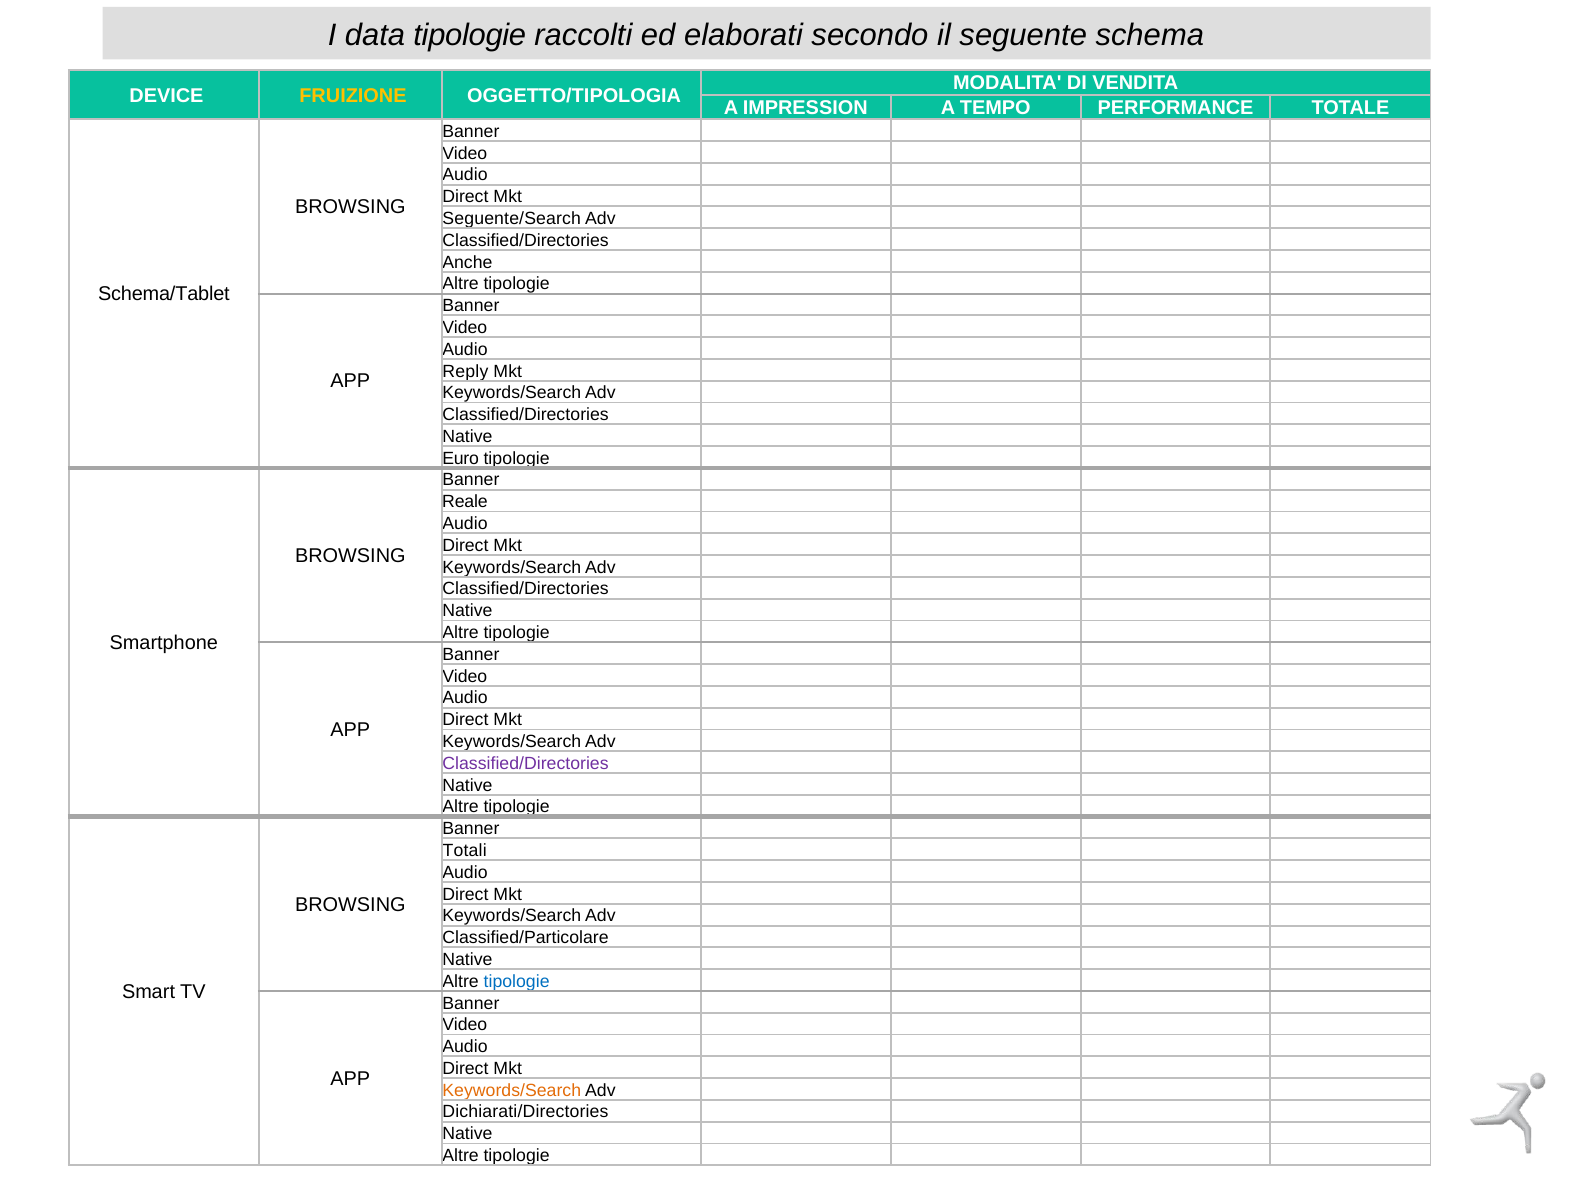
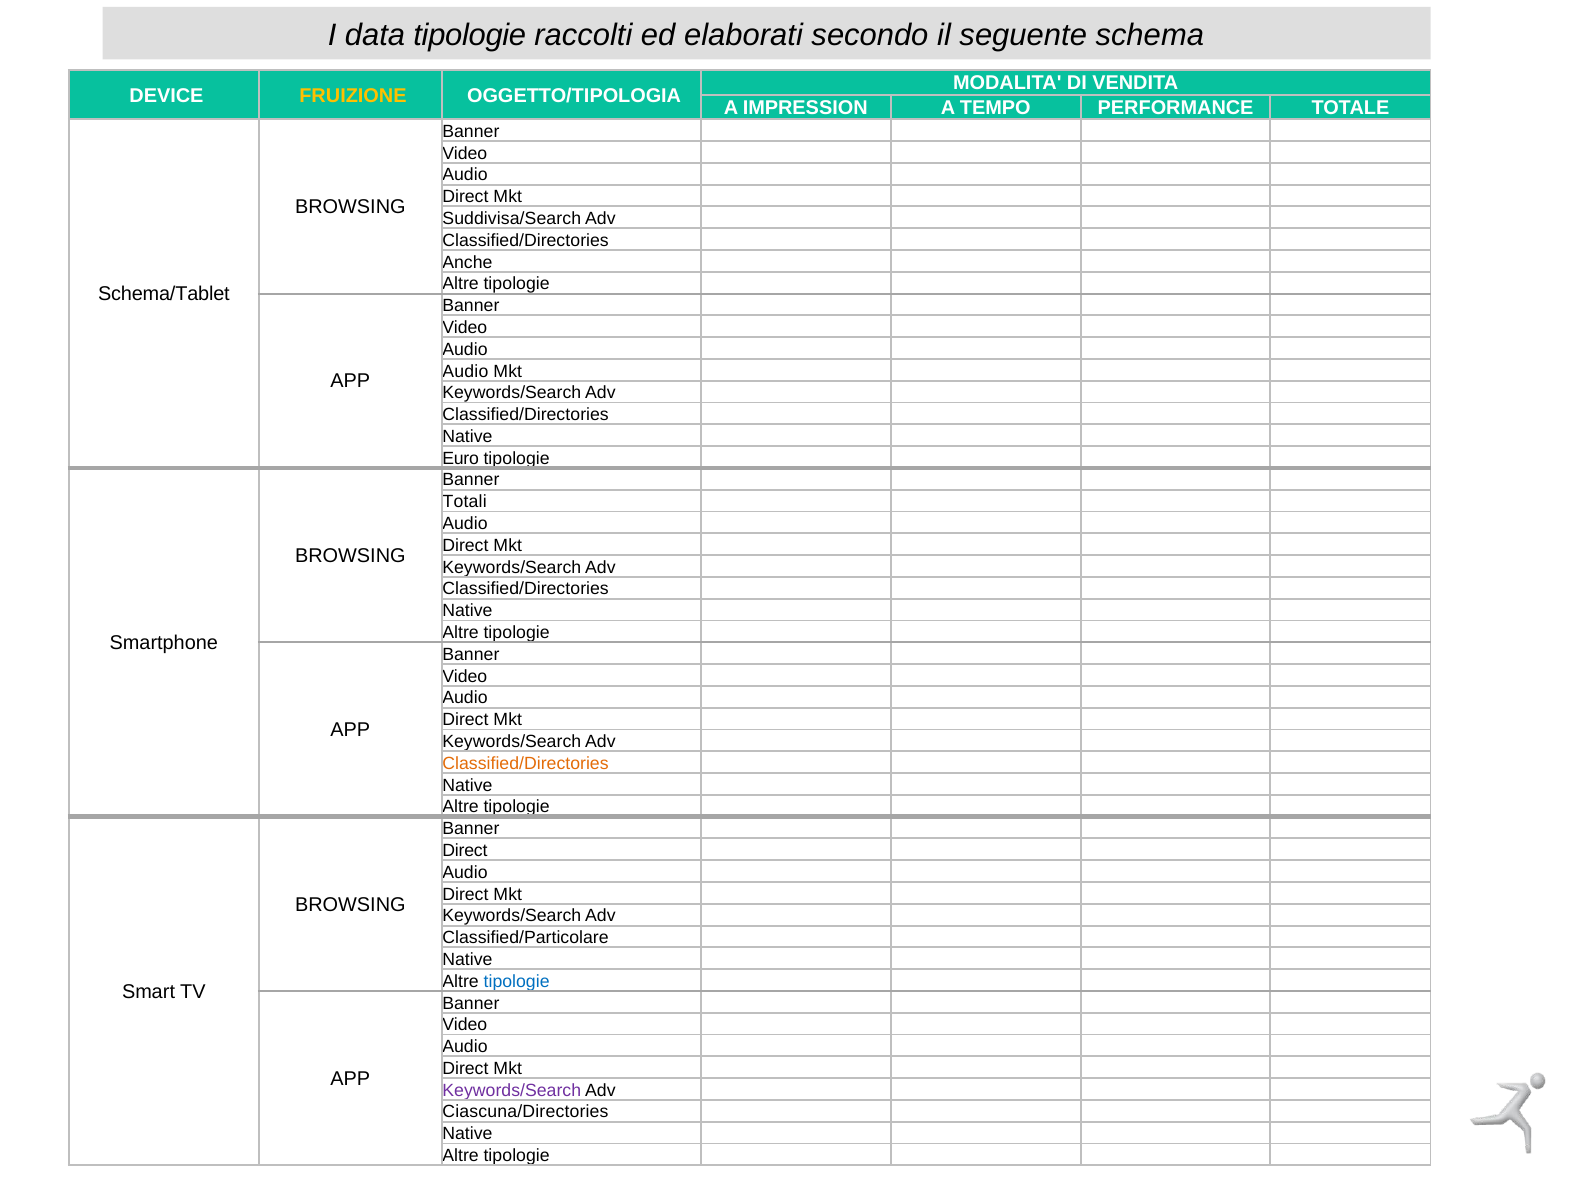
Seguente/Search: Seguente/Search -> Suddivisa/Search
Reply at (465, 371): Reply -> Audio
Reale: Reale -> Totali
Classified/Directories at (526, 764) colour: purple -> orange
Totali at (465, 851): Totali -> Direct
Keywords/Search at (512, 1091) colour: orange -> purple
Dichiarati/Directories: Dichiarati/Directories -> Ciascuna/Directories
